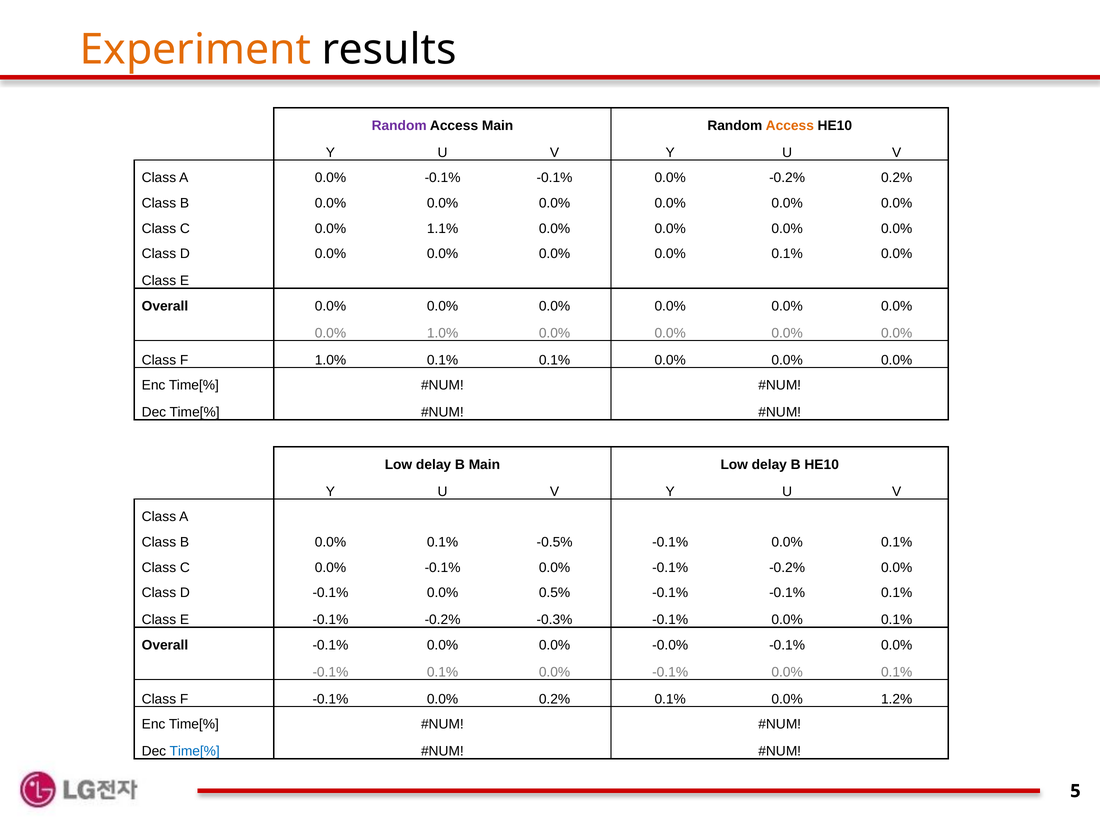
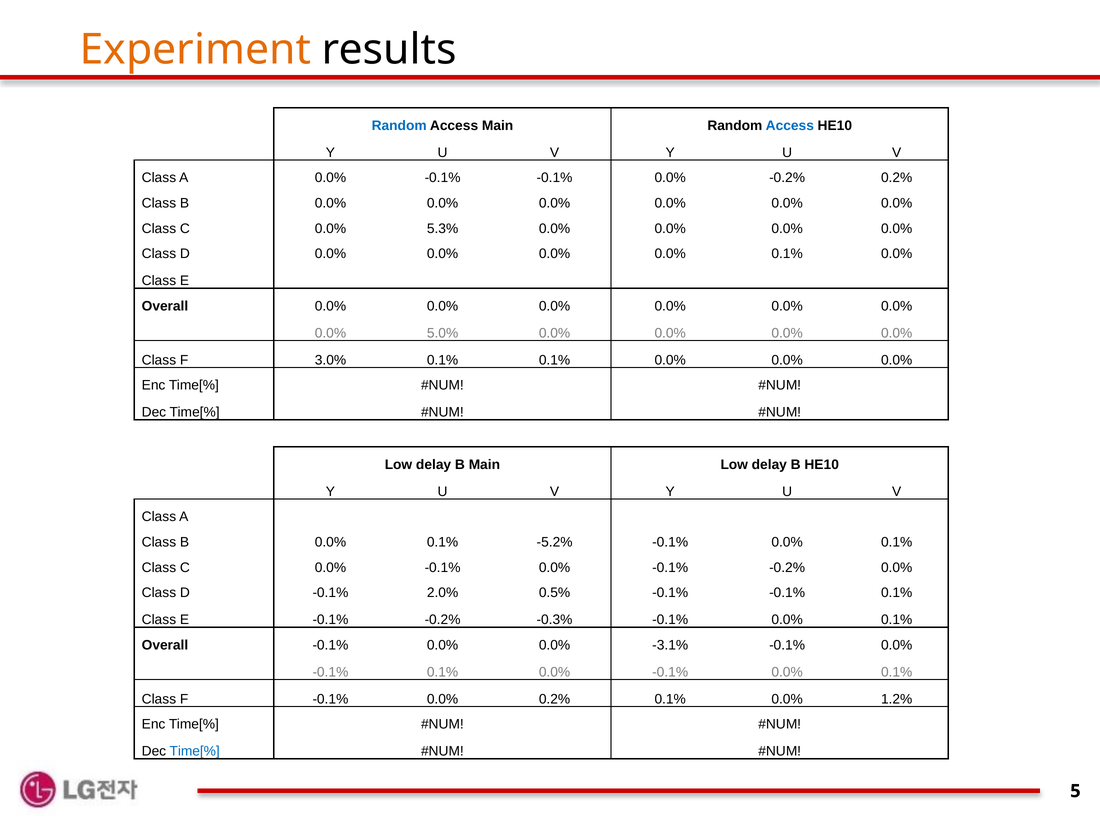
Random at (399, 126) colour: purple -> blue
Access at (790, 126) colour: orange -> blue
1.1%: 1.1% -> 5.3%
0.0% 1.0%: 1.0% -> 5.0%
F 1.0%: 1.0% -> 3.0%
-0.5%: -0.5% -> -5.2%
D -0.1% 0.0%: 0.0% -> 2.0%
-0.0%: -0.0% -> -3.1%
